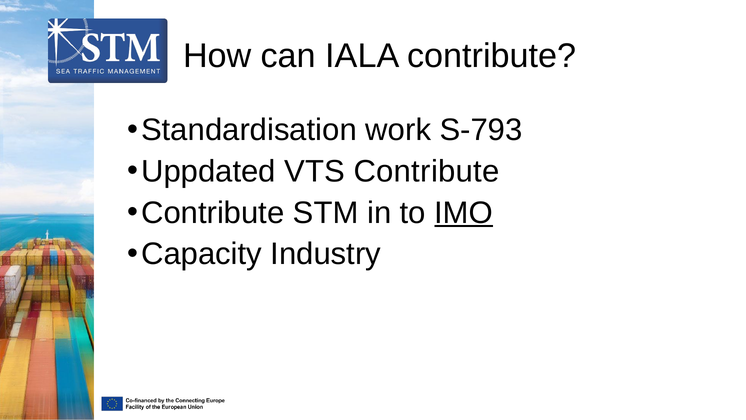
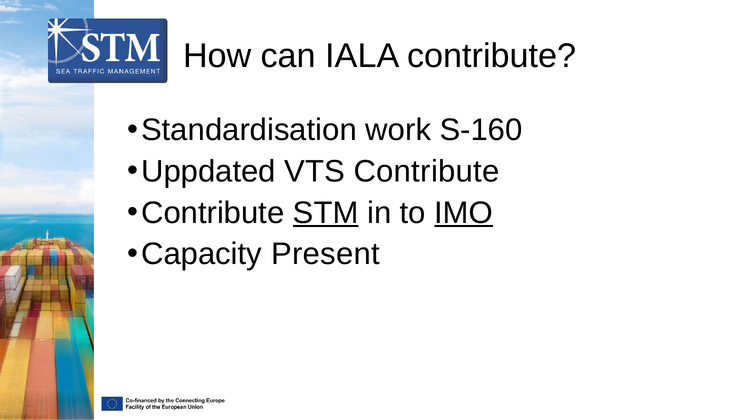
S-793: S-793 -> S-160
STM underline: none -> present
Industry: Industry -> Present
